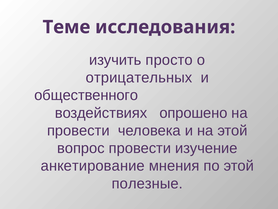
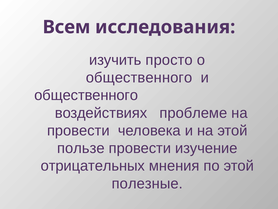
Теме: Теме -> Всем
отрицательных at (139, 77): отрицательных -> общественного
опрошено: опрошено -> проблеме
вопрос: вопрос -> пользе
анкетирование: анкетирование -> отрицательных
